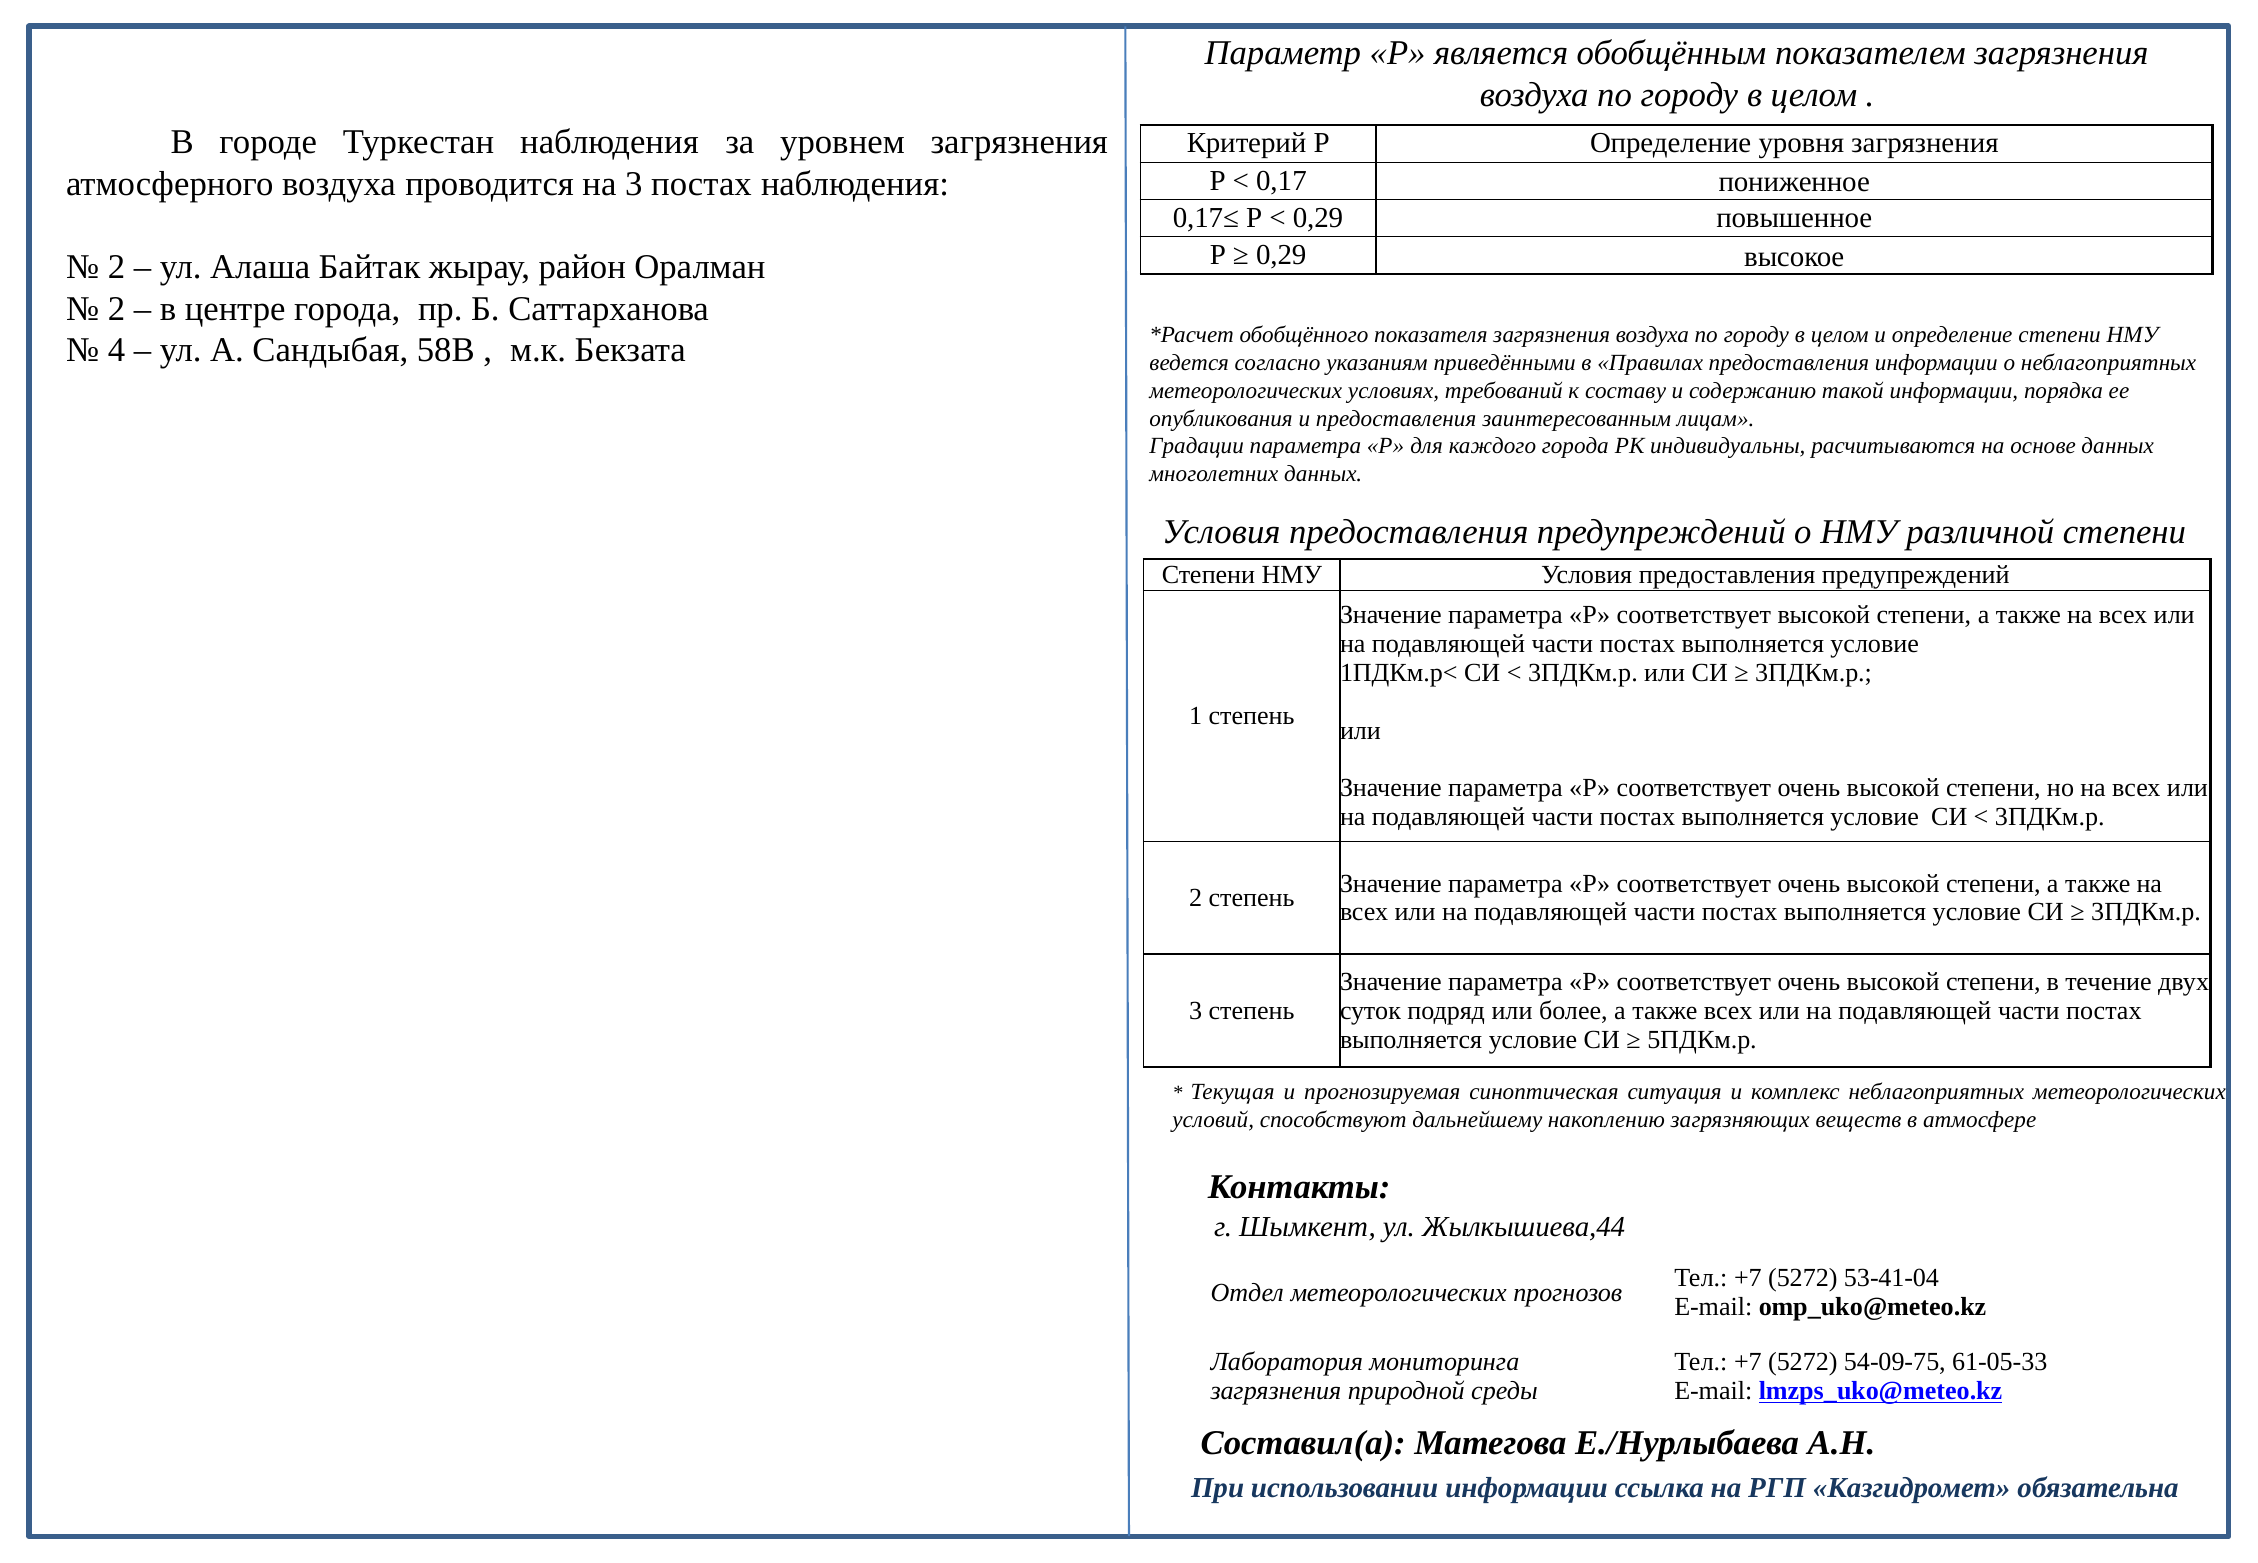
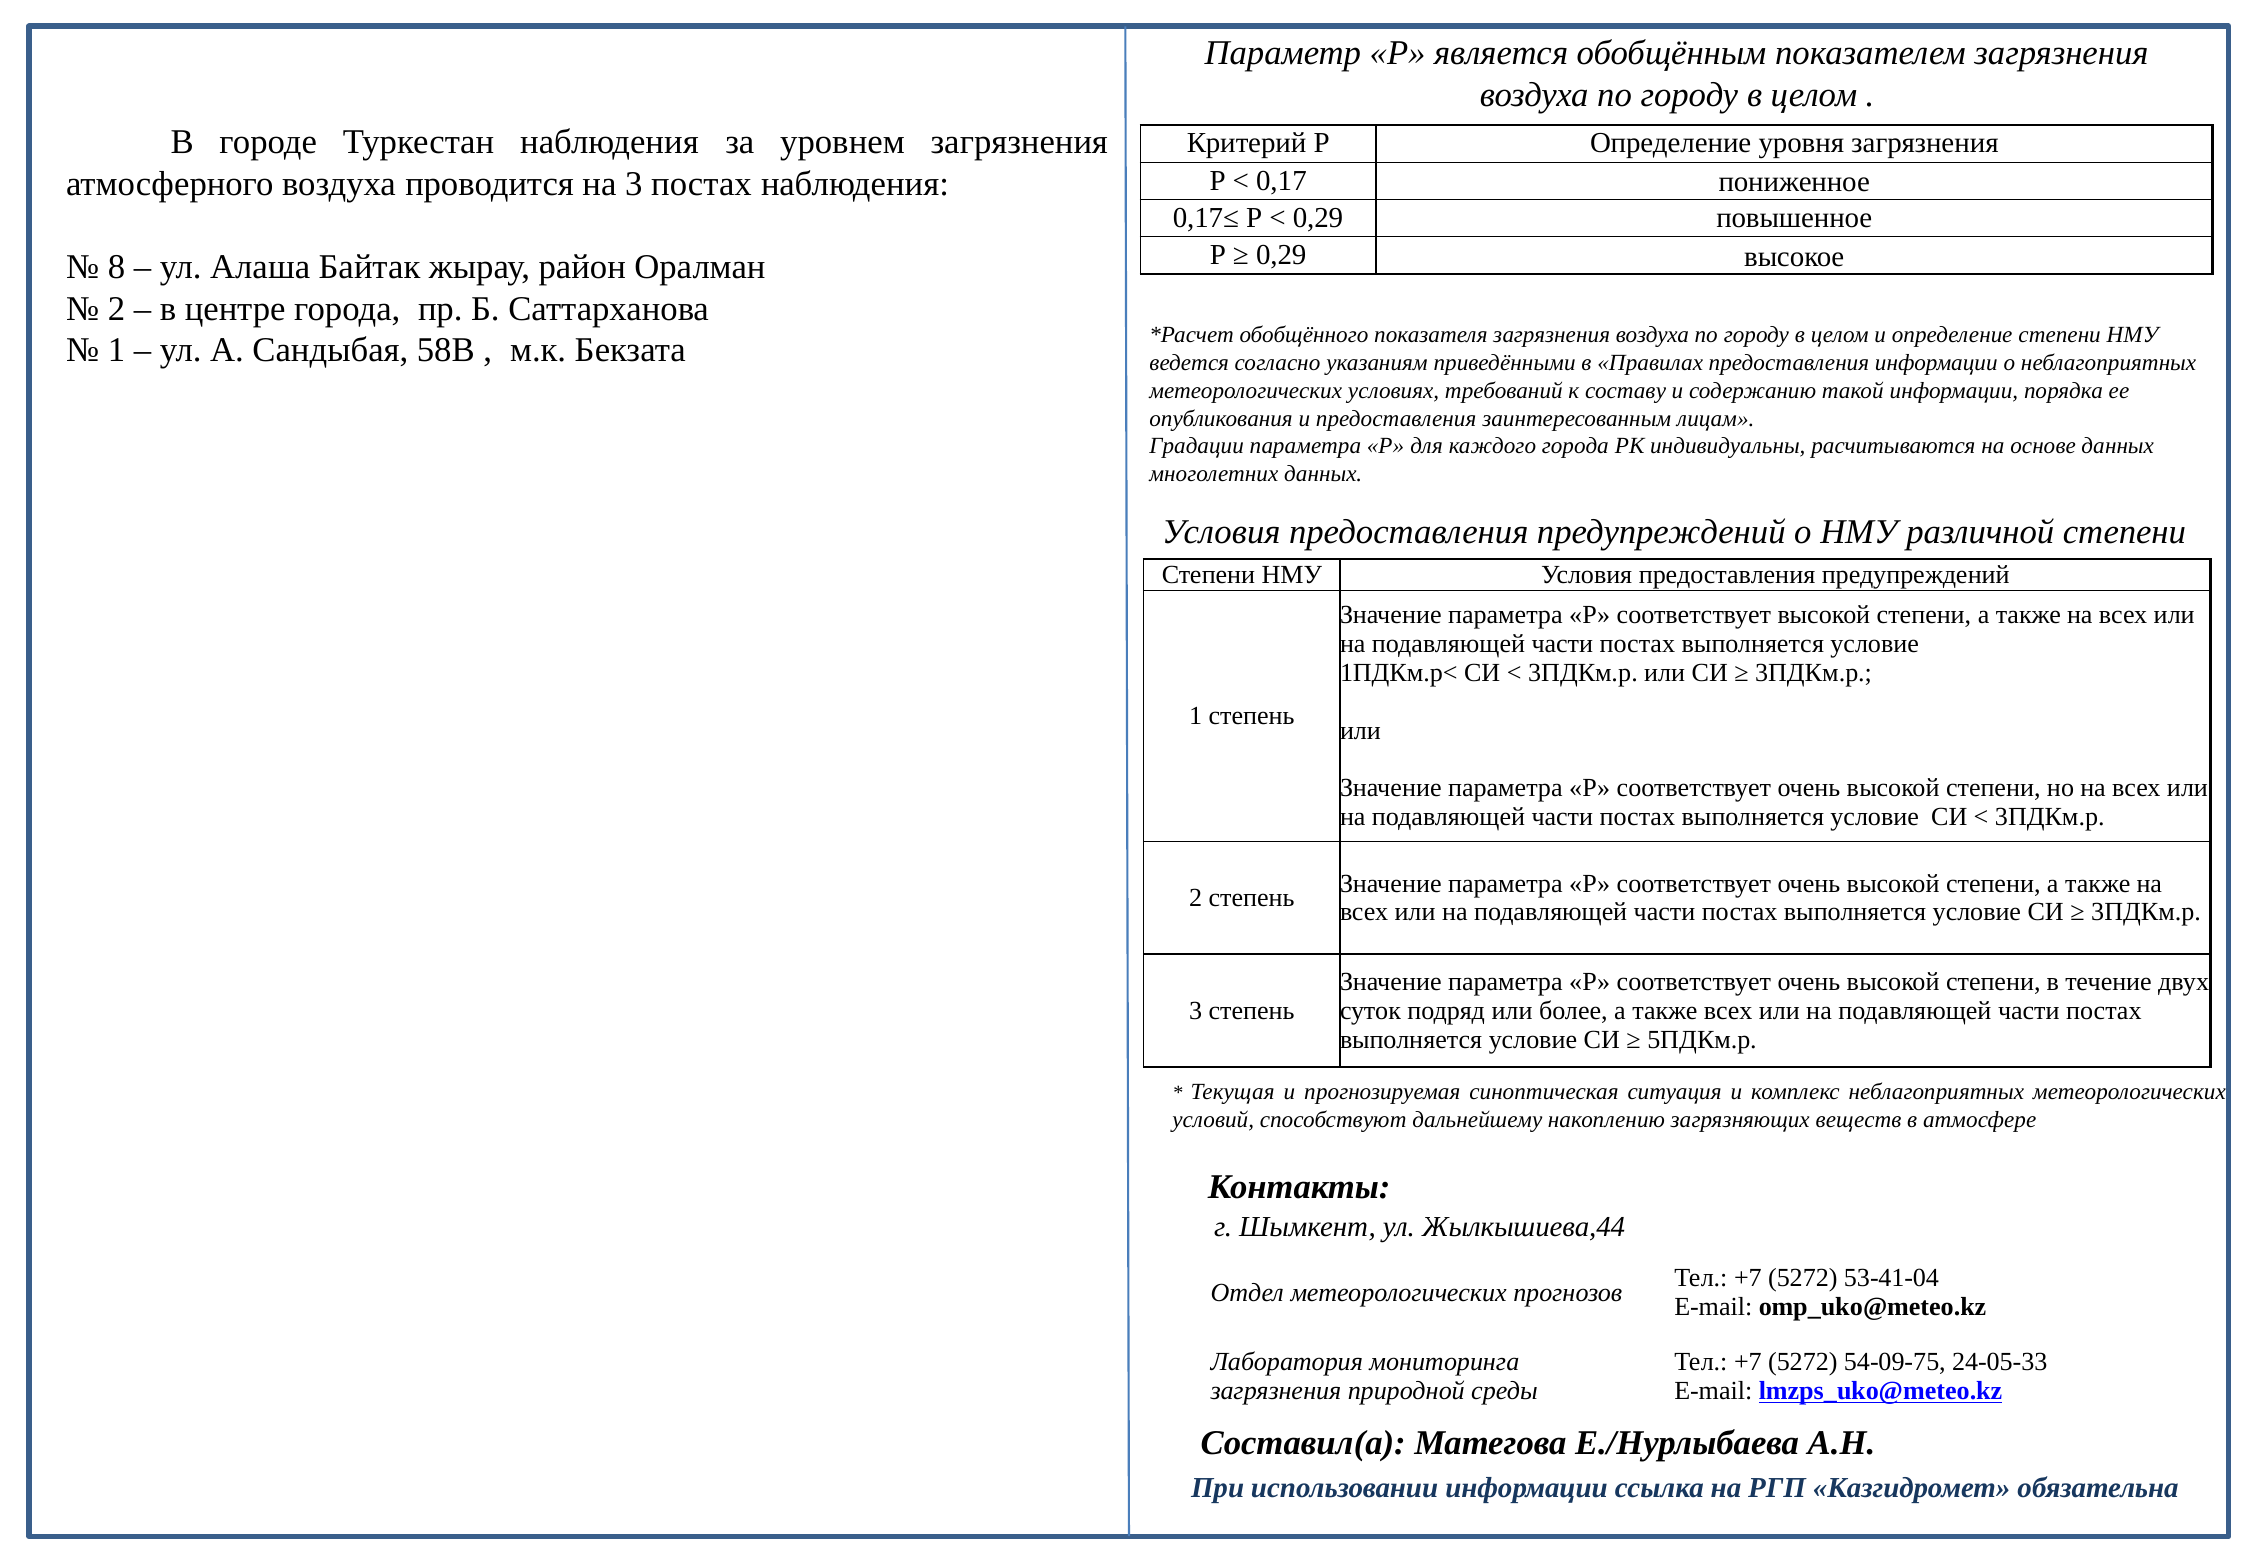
2 at (117, 267): 2 -> 8
4 at (117, 351): 4 -> 1
61-05-33: 61-05-33 -> 24-05-33
